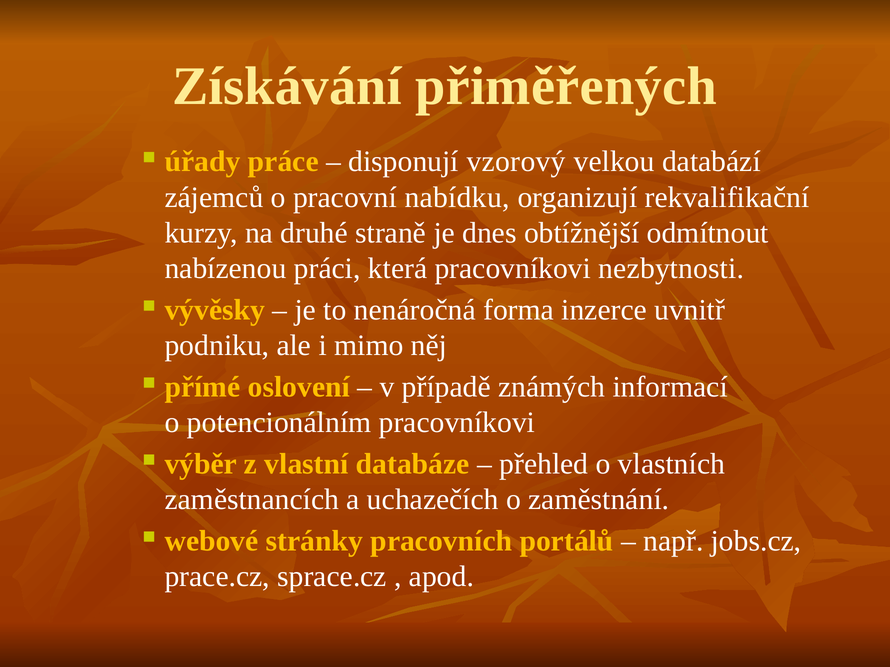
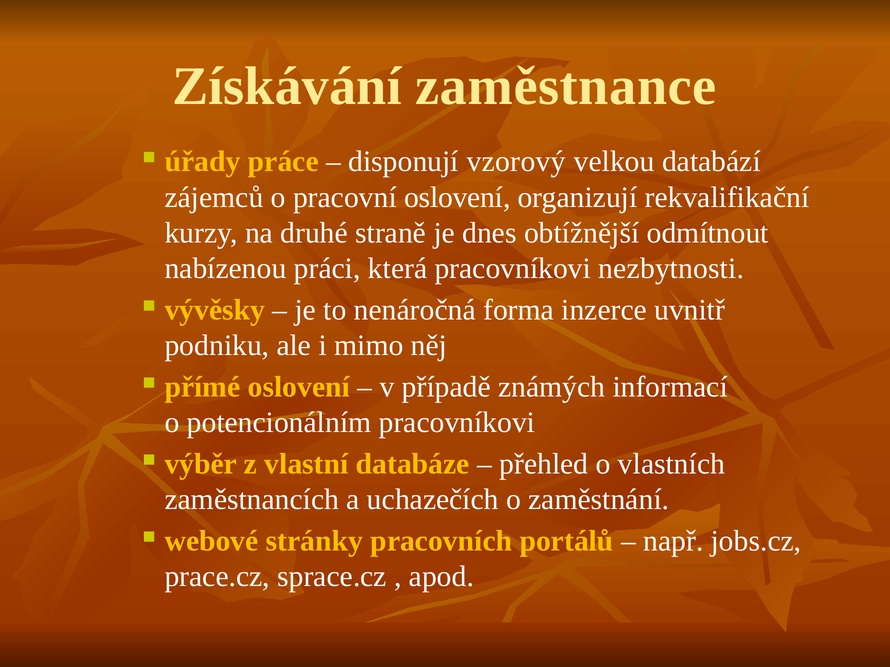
přiměřených: přiměřených -> zaměstnance
pracovní nabídku: nabídku -> oslovení
